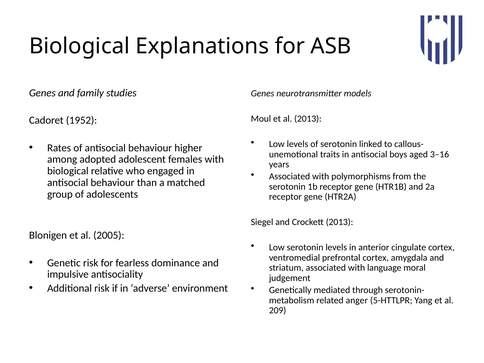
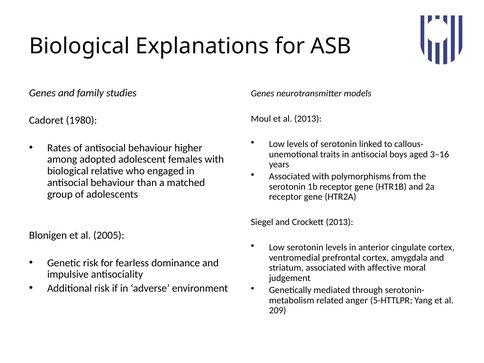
1952: 1952 -> 1980
language: language -> affective
